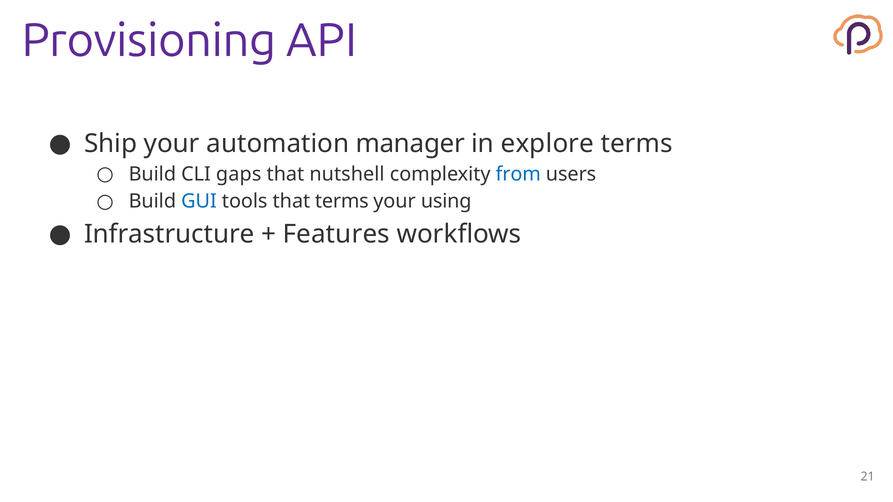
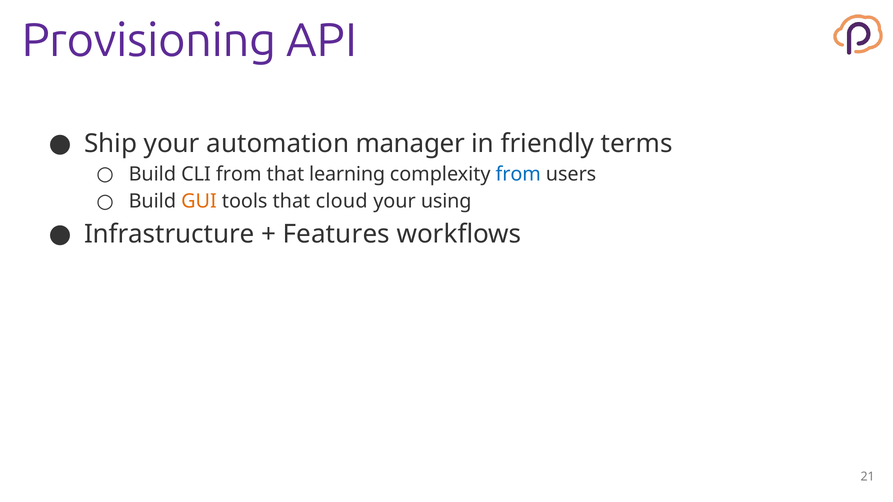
explore: explore -> friendly
CLI gaps: gaps -> from
nutshell: nutshell -> learning
GUI colour: blue -> orange
that terms: terms -> cloud
